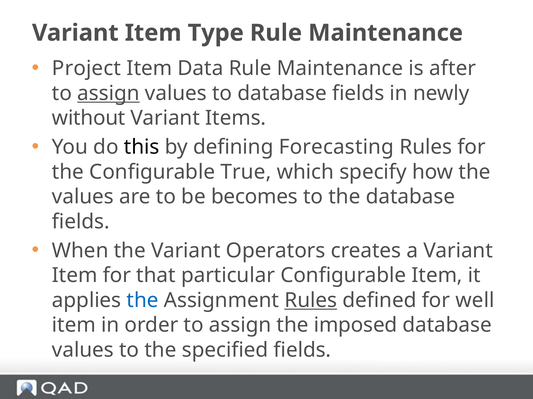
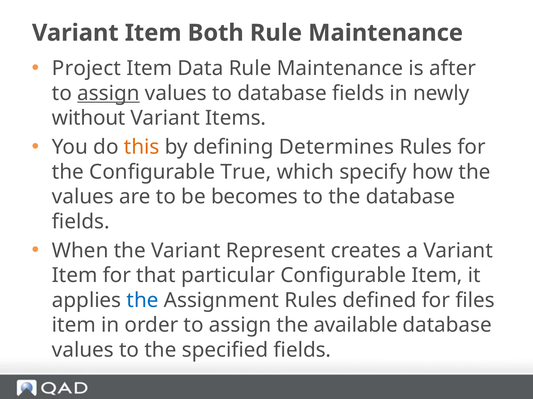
Type: Type -> Both
this colour: black -> orange
Forecasting: Forecasting -> Determines
Operators: Operators -> Represent
Rules at (311, 301) underline: present -> none
well: well -> files
imposed: imposed -> available
